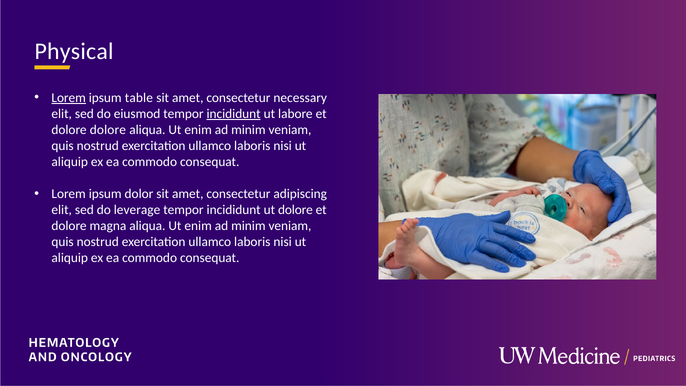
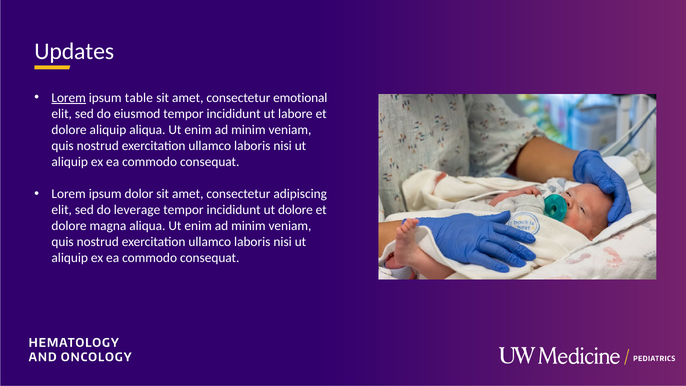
Physical: Physical -> Updates
necessary: necessary -> emotional
incididunt at (234, 114) underline: present -> none
dolore dolore: dolore -> aliquip
